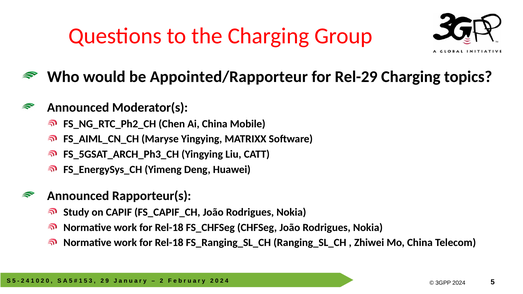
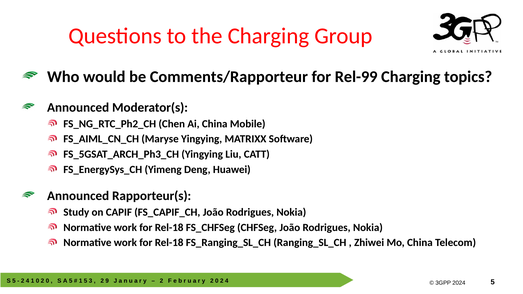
Appointed/Rapporteur: Appointed/Rapporteur -> Comments/Rapporteur
Rel-29: Rel-29 -> Rel-99
